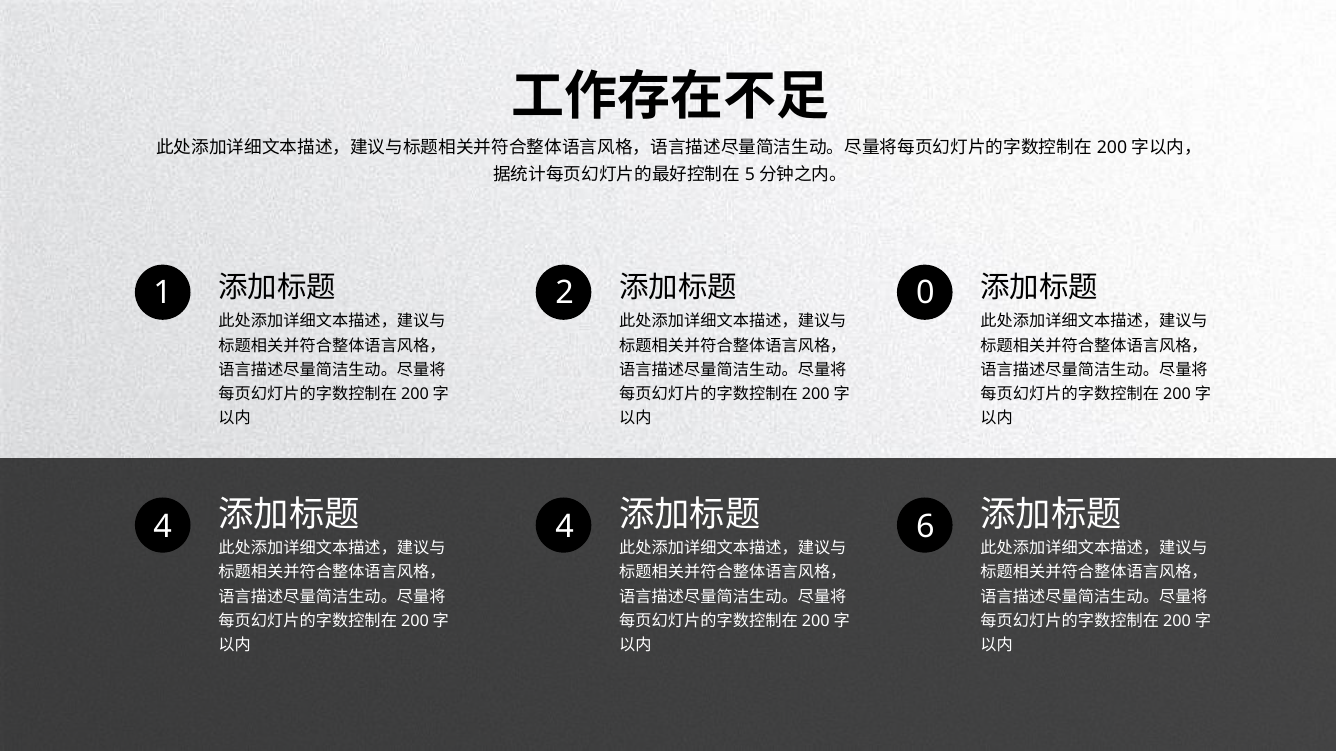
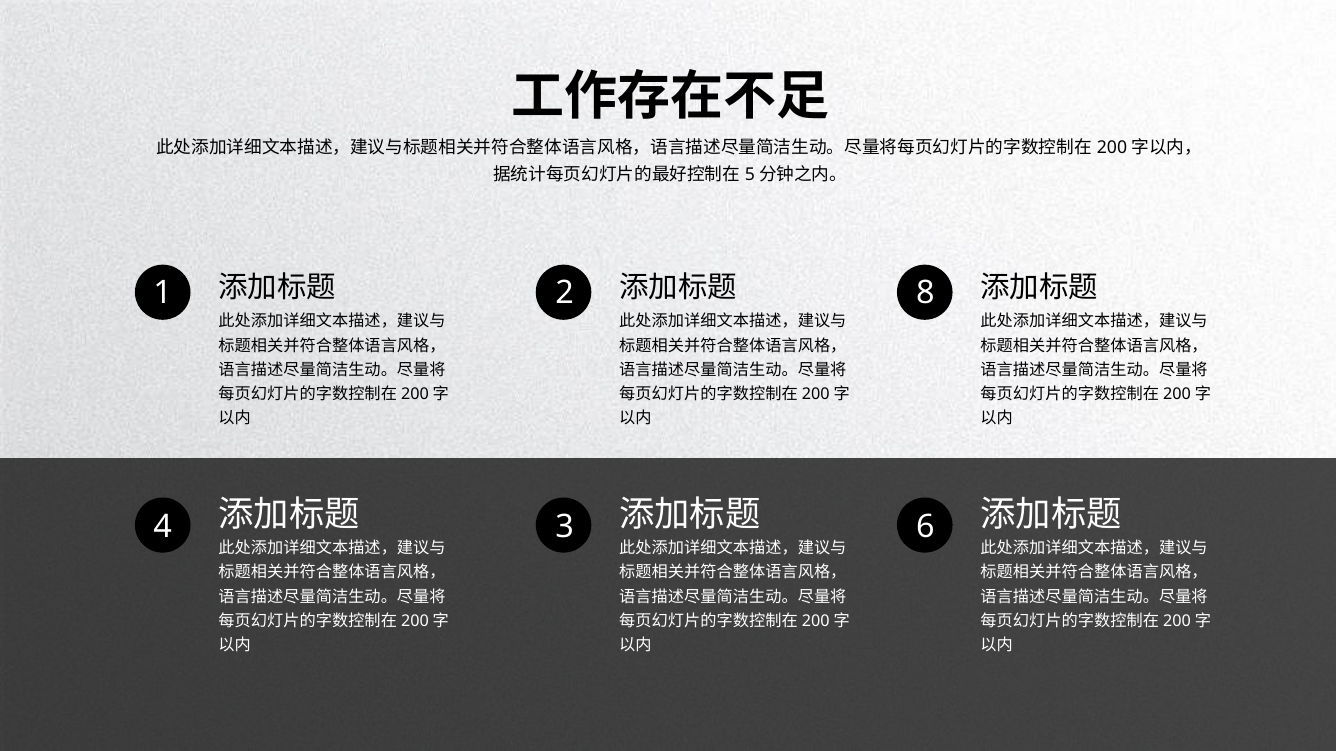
0: 0 -> 8
4 4: 4 -> 3
